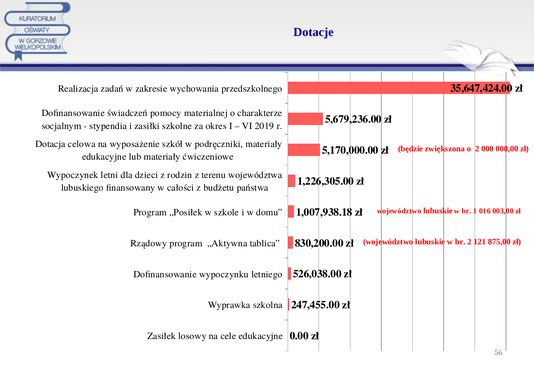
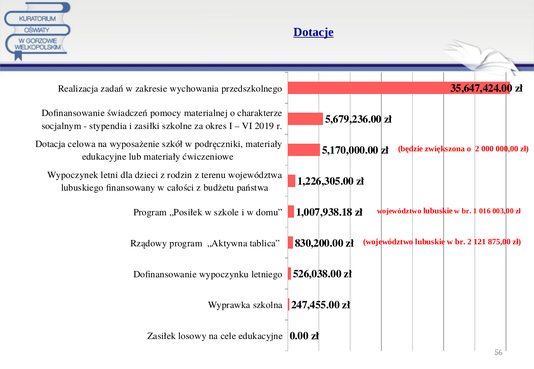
Dotacje underline: none -> present
